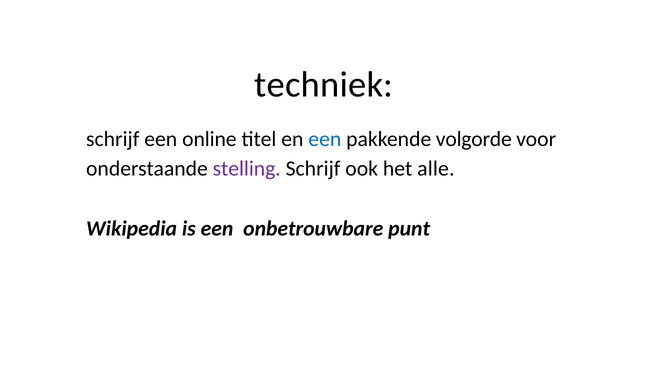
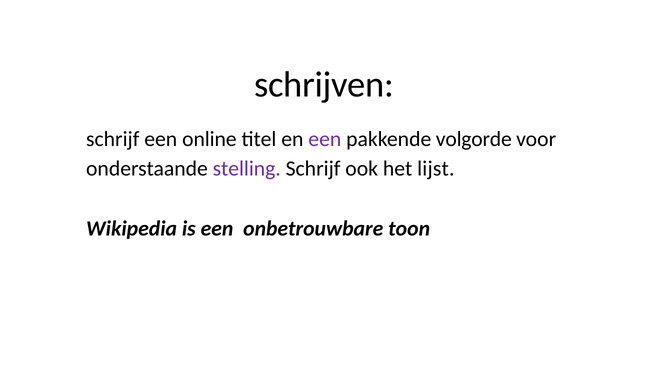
techniek: techniek -> schrijven
een at (325, 139) colour: blue -> purple
alle: alle -> lijst
punt: punt -> toon
